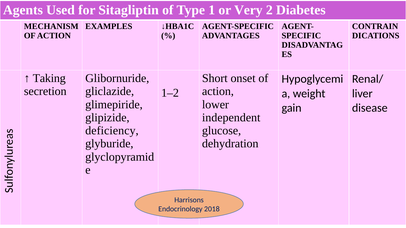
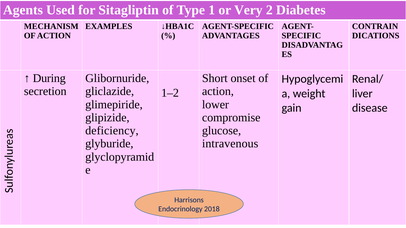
Taking: Taking -> During
independent: independent -> compromise
dehydration: dehydration -> intravenous
